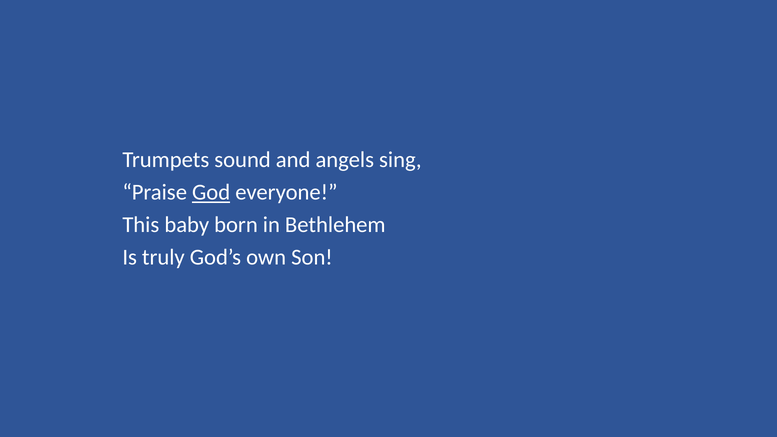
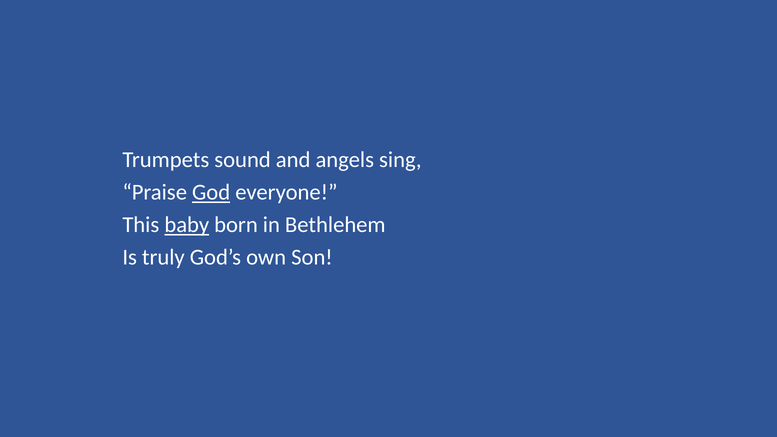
baby underline: none -> present
